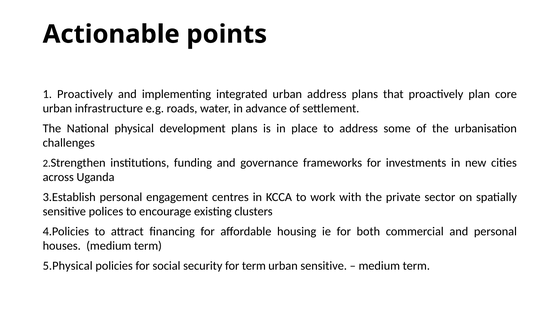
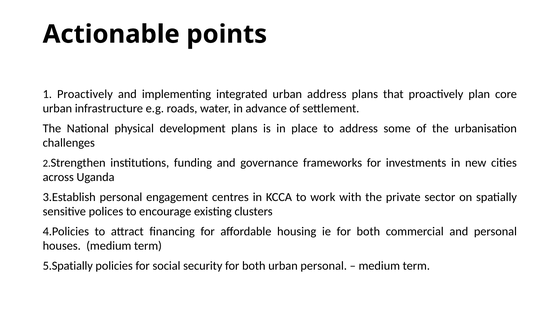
5.Physical: 5.Physical -> 5.Spatially
security for term: term -> both
urban sensitive: sensitive -> personal
